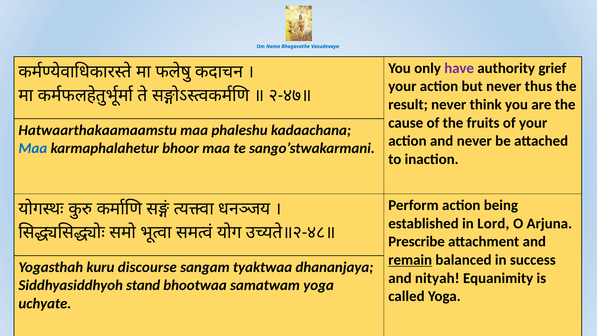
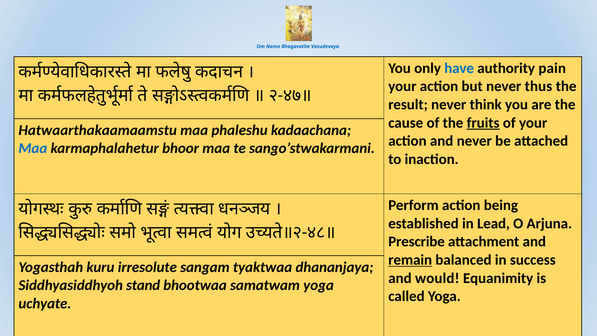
have colour: purple -> blue
grief: grief -> pain
fruits underline: none -> present
Lord: Lord -> Lead
discourse: discourse -> irresolute
nityah: nityah -> would
